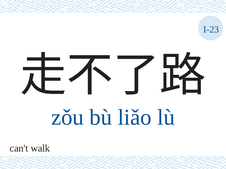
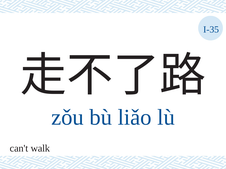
I-23: I-23 -> I-35
